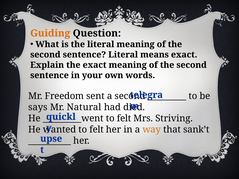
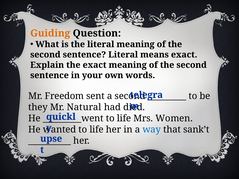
says: says -> they
felt at (124, 119): felt -> life
Striving: Striving -> Women
felt at (97, 130): felt -> life
way colour: orange -> blue
